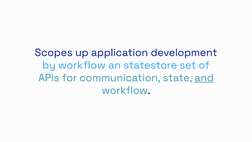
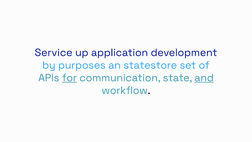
Scopes: Scopes -> Service
by workflow: workflow -> purposes
for underline: none -> present
